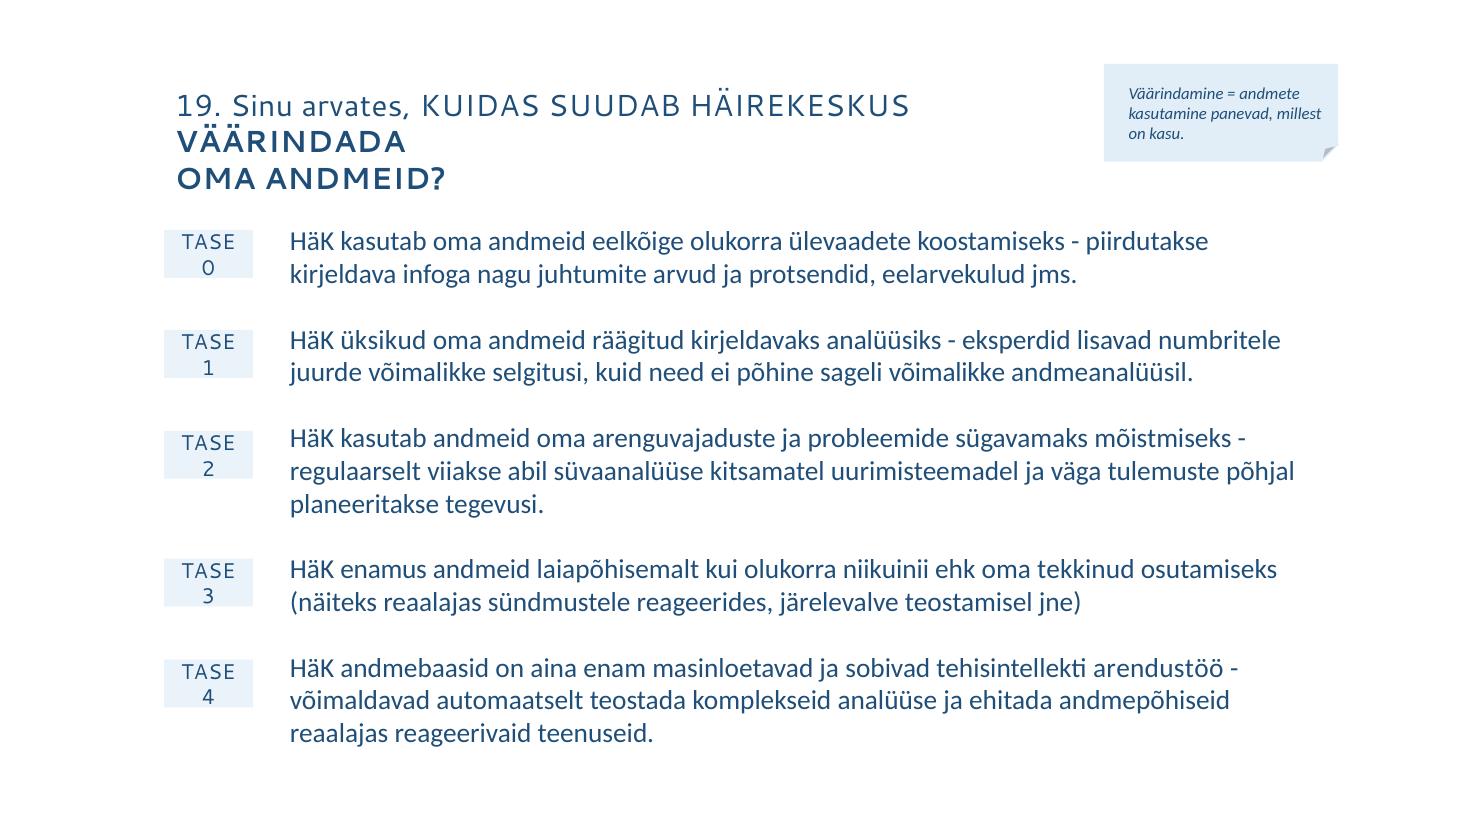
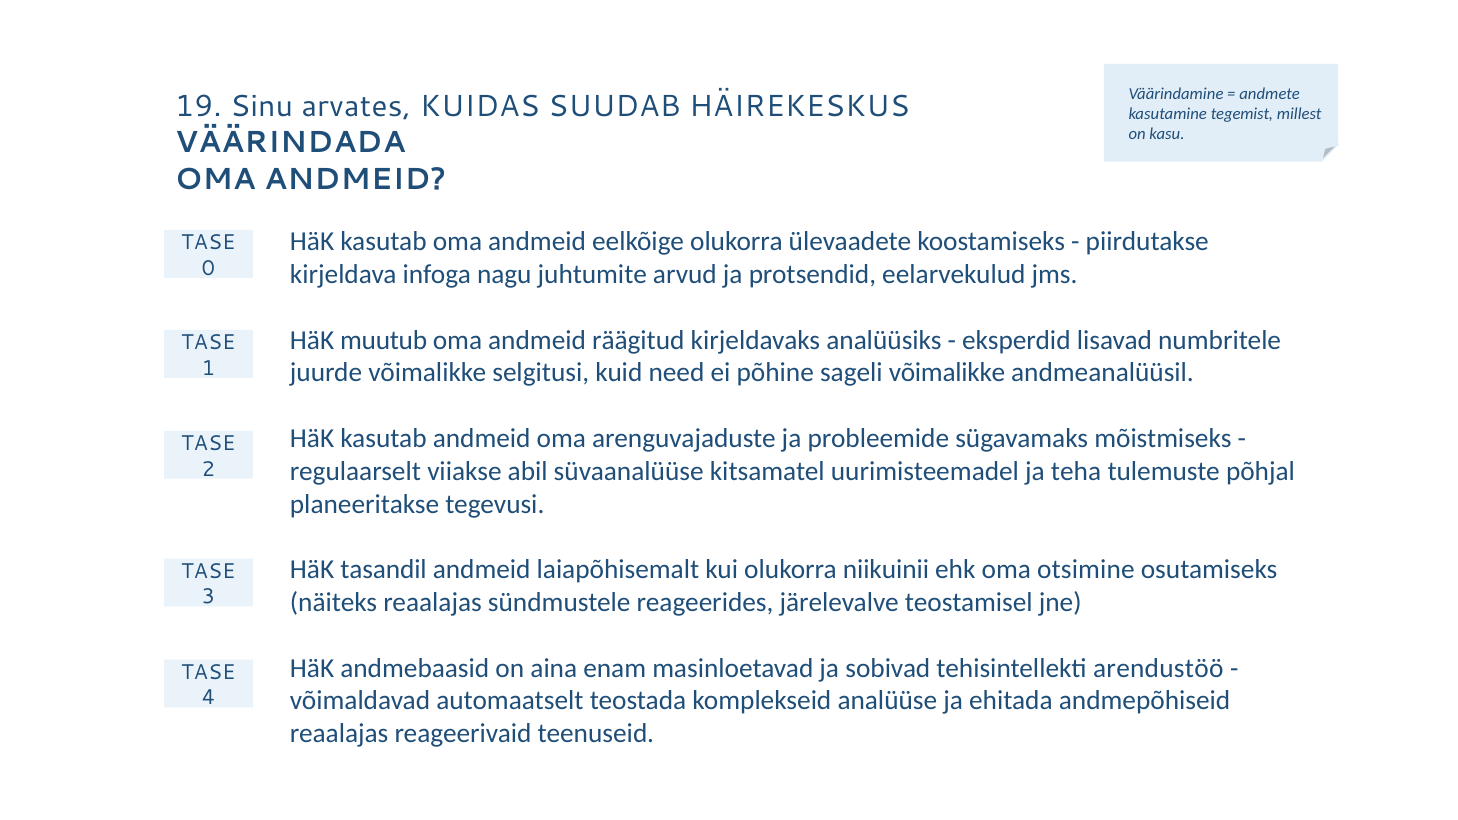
panevad: panevad -> tegemist
üksikud: üksikud -> muutub
väga: väga -> teha
enamus: enamus -> tasandil
tekkinud: tekkinud -> otsimine
